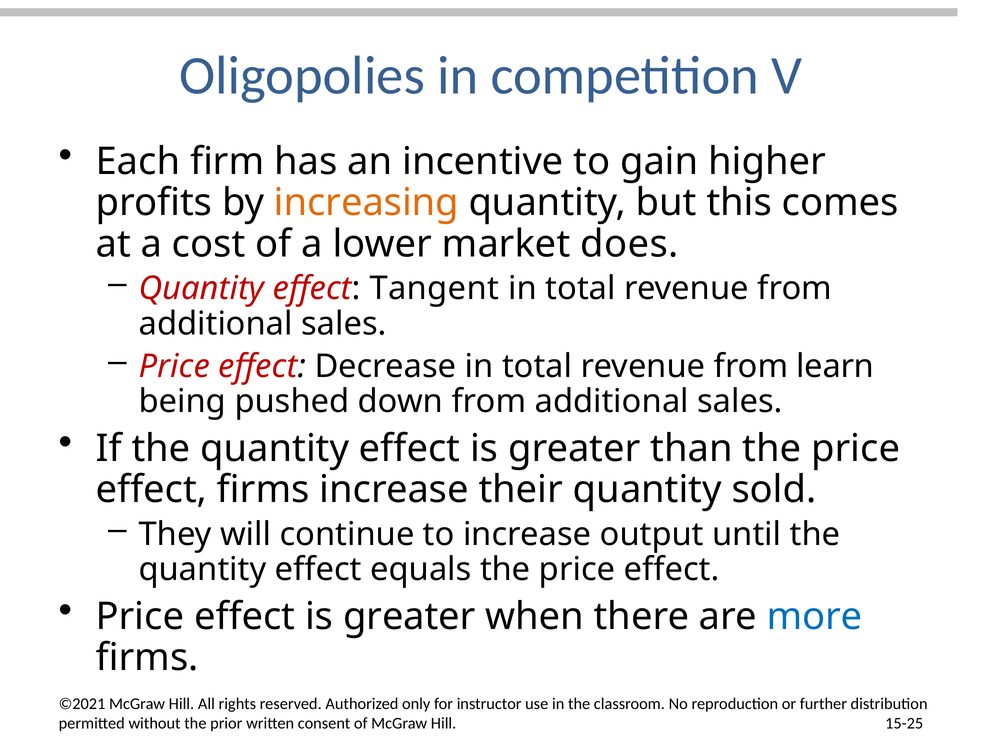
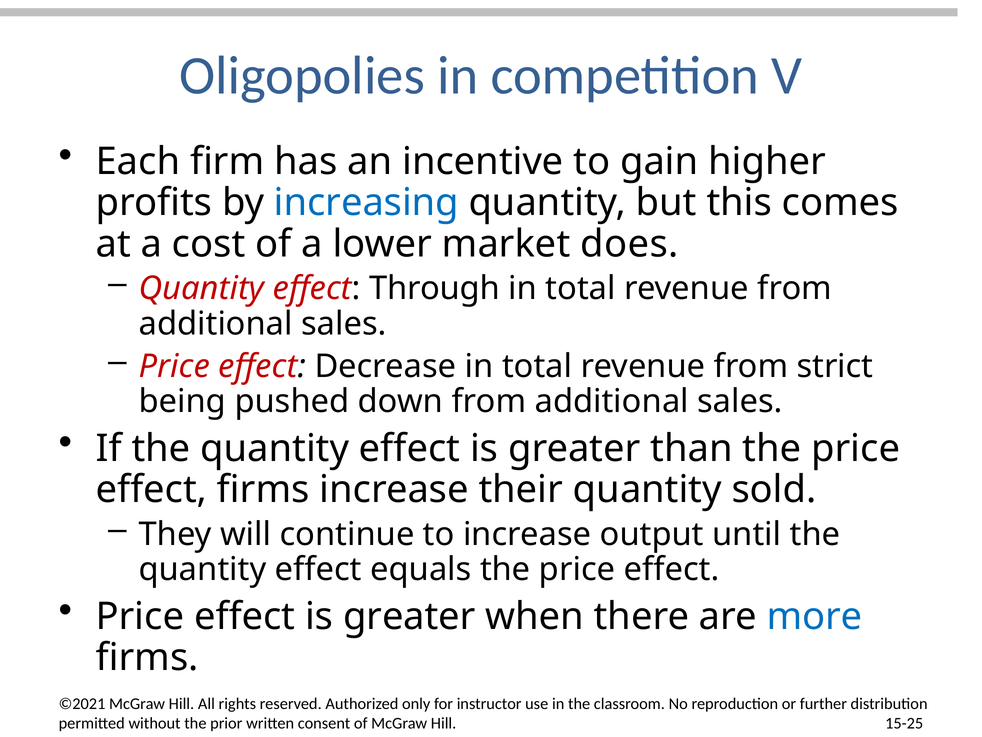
increasing colour: orange -> blue
Tangent: Tangent -> Through
learn: learn -> strict
